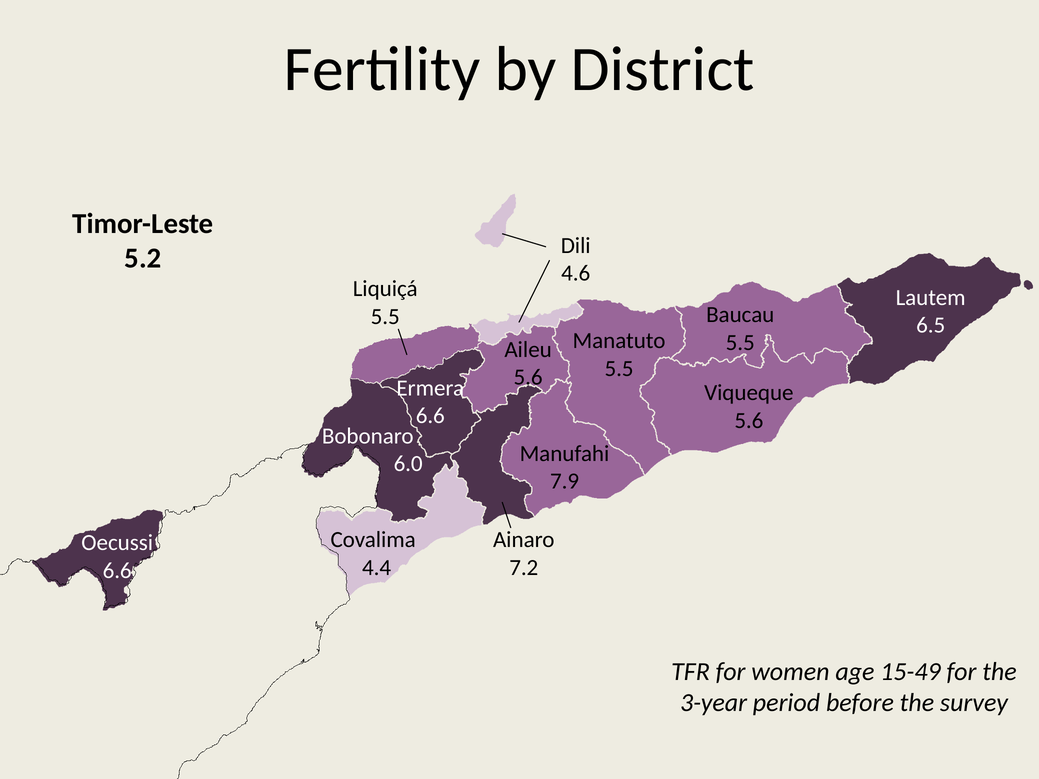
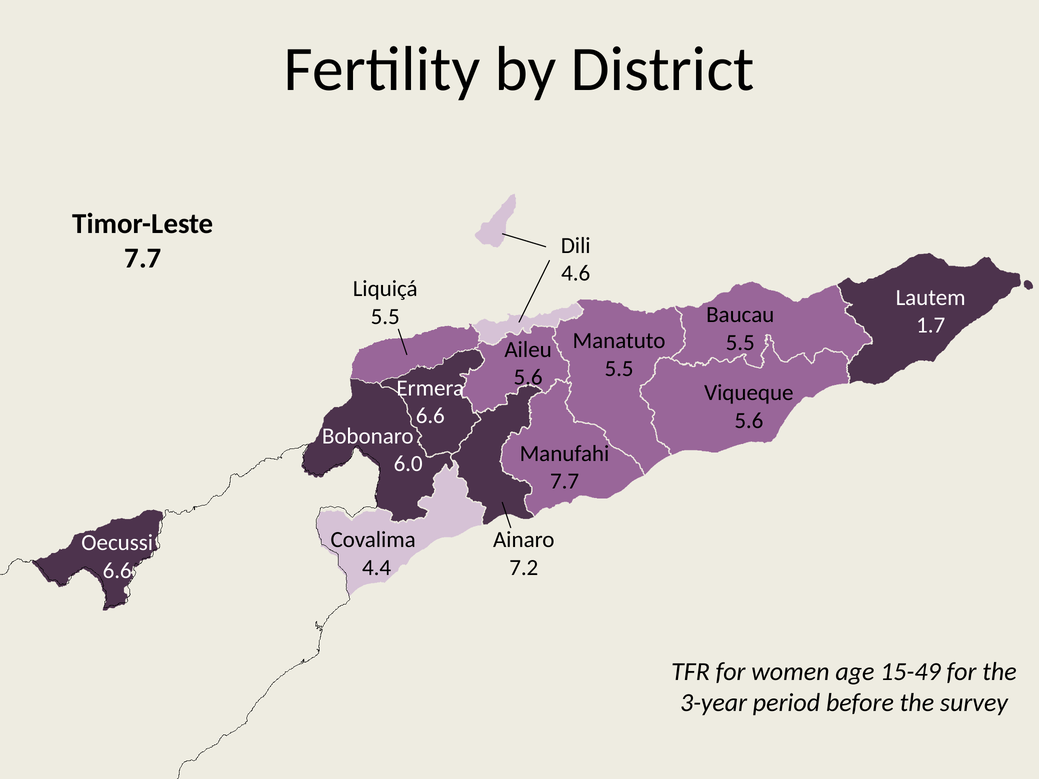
5.2 at (143, 258): 5.2 -> 7.7
6.5: 6.5 -> 1.7
7.9 at (565, 481): 7.9 -> 7.7
